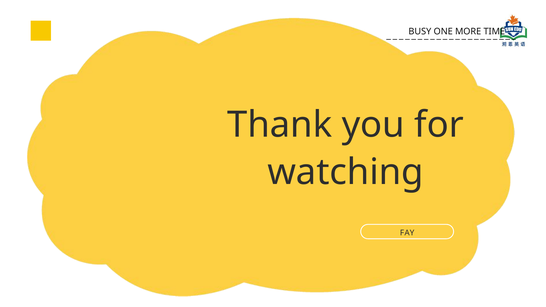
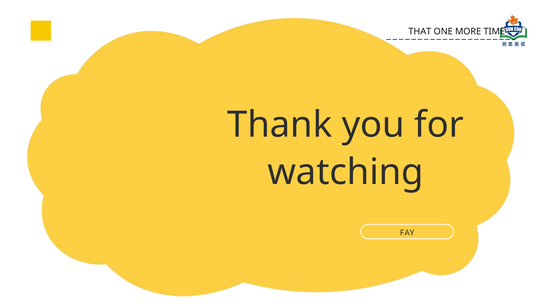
BUSY: BUSY -> THAT
